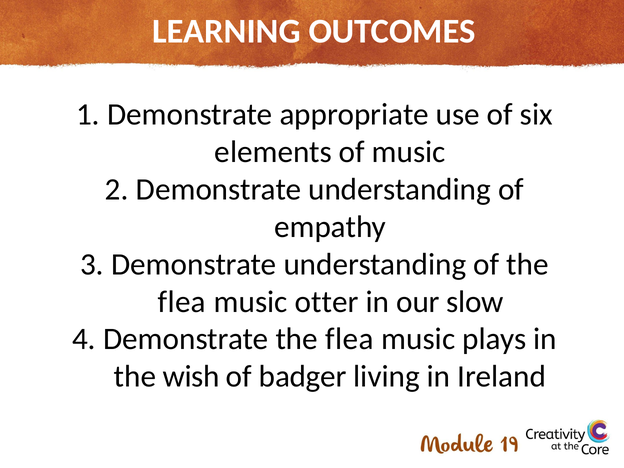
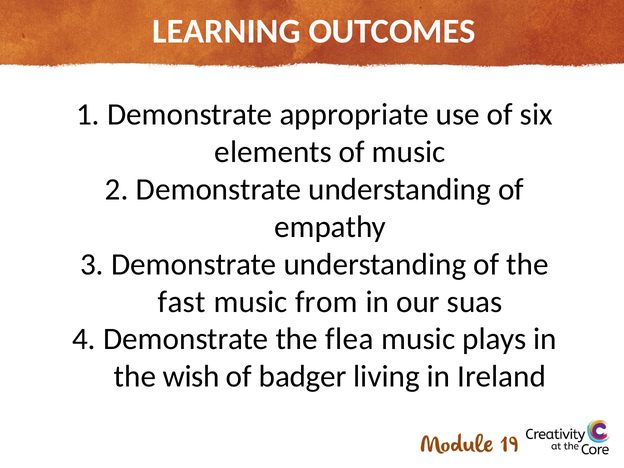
flea at (182, 302): flea -> fast
otter: otter -> from
slow: slow -> suas
